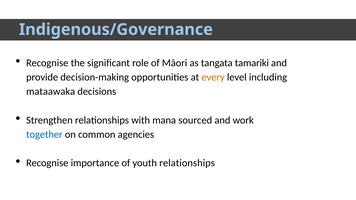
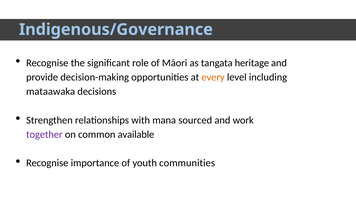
tamariki: tamariki -> heritage
together colour: blue -> purple
agencies: agencies -> available
youth relationships: relationships -> communities
